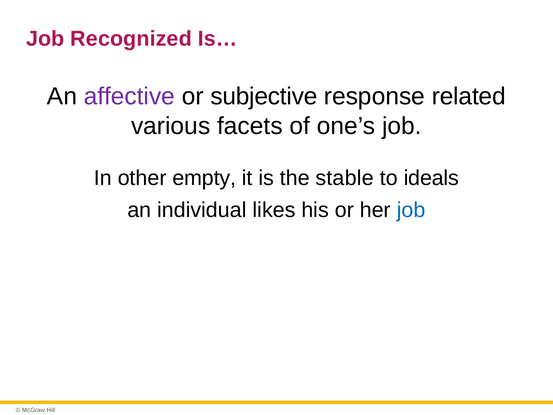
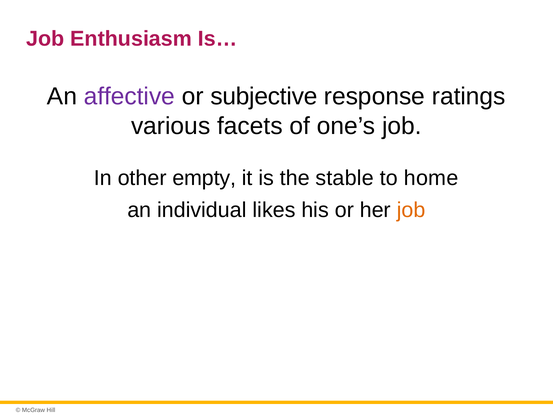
Recognized: Recognized -> Enthusiasm
related: related -> ratings
ideals: ideals -> home
job at (411, 210) colour: blue -> orange
